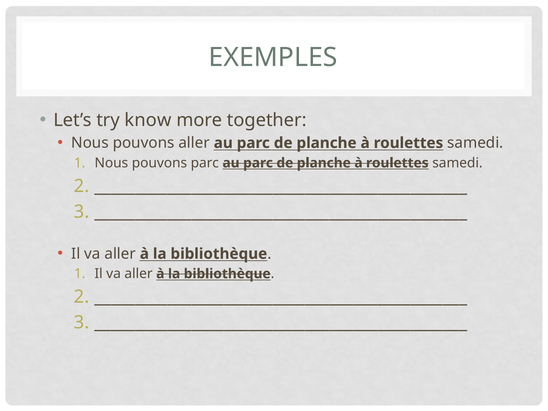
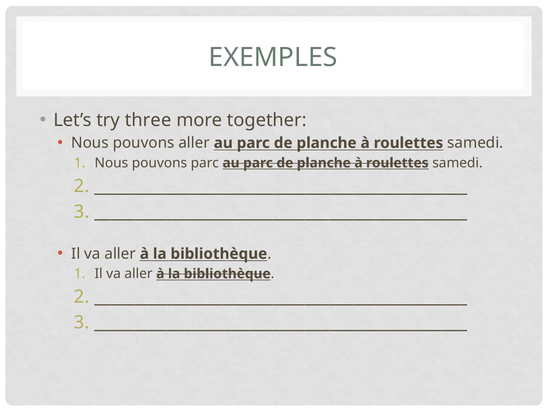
know: know -> three
